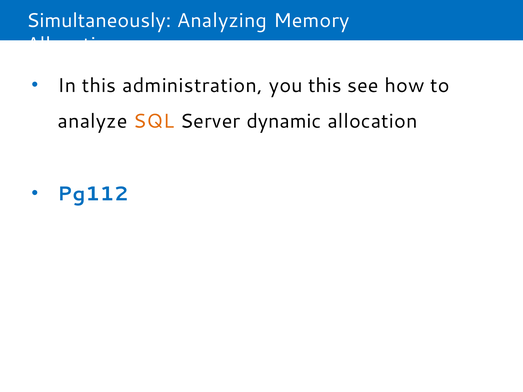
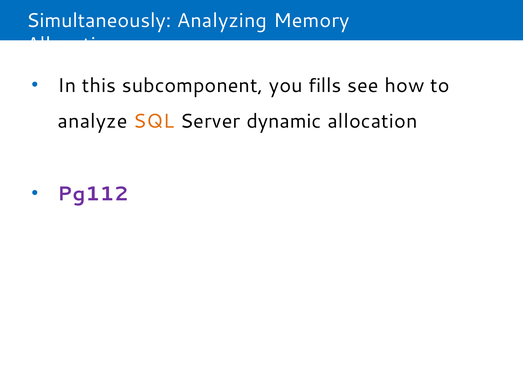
administration: administration -> subcomponent
you this: this -> fills
Pg112 colour: blue -> purple
